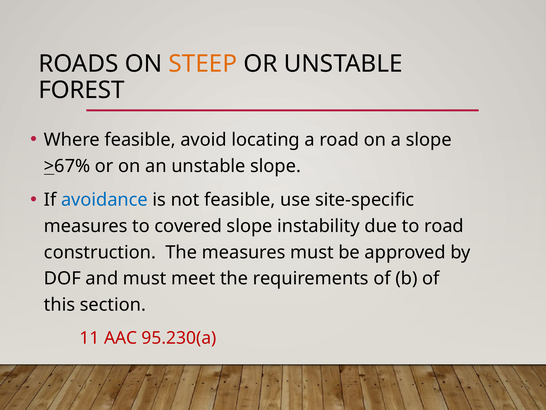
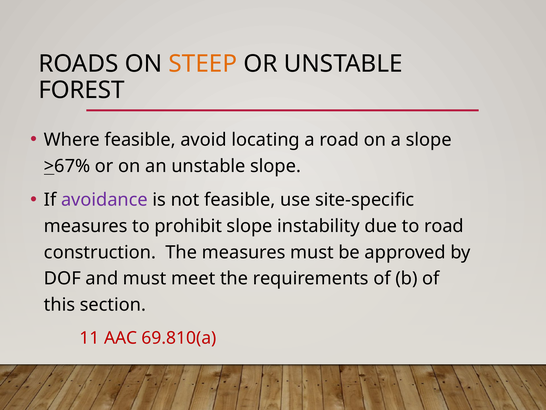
avoidance colour: blue -> purple
covered: covered -> prohibit
95.230(a: 95.230(a -> 69.810(a
